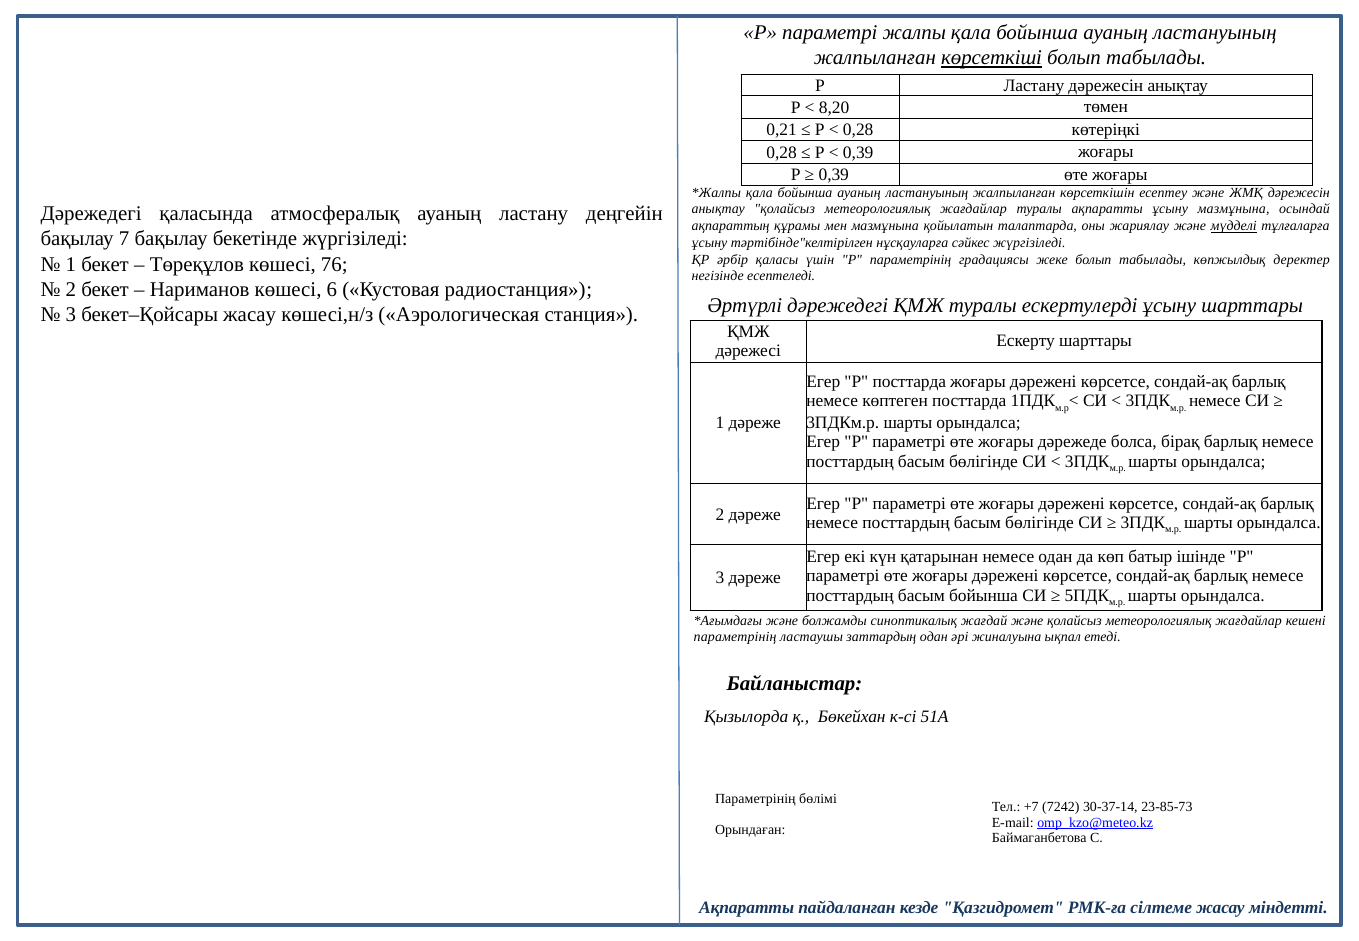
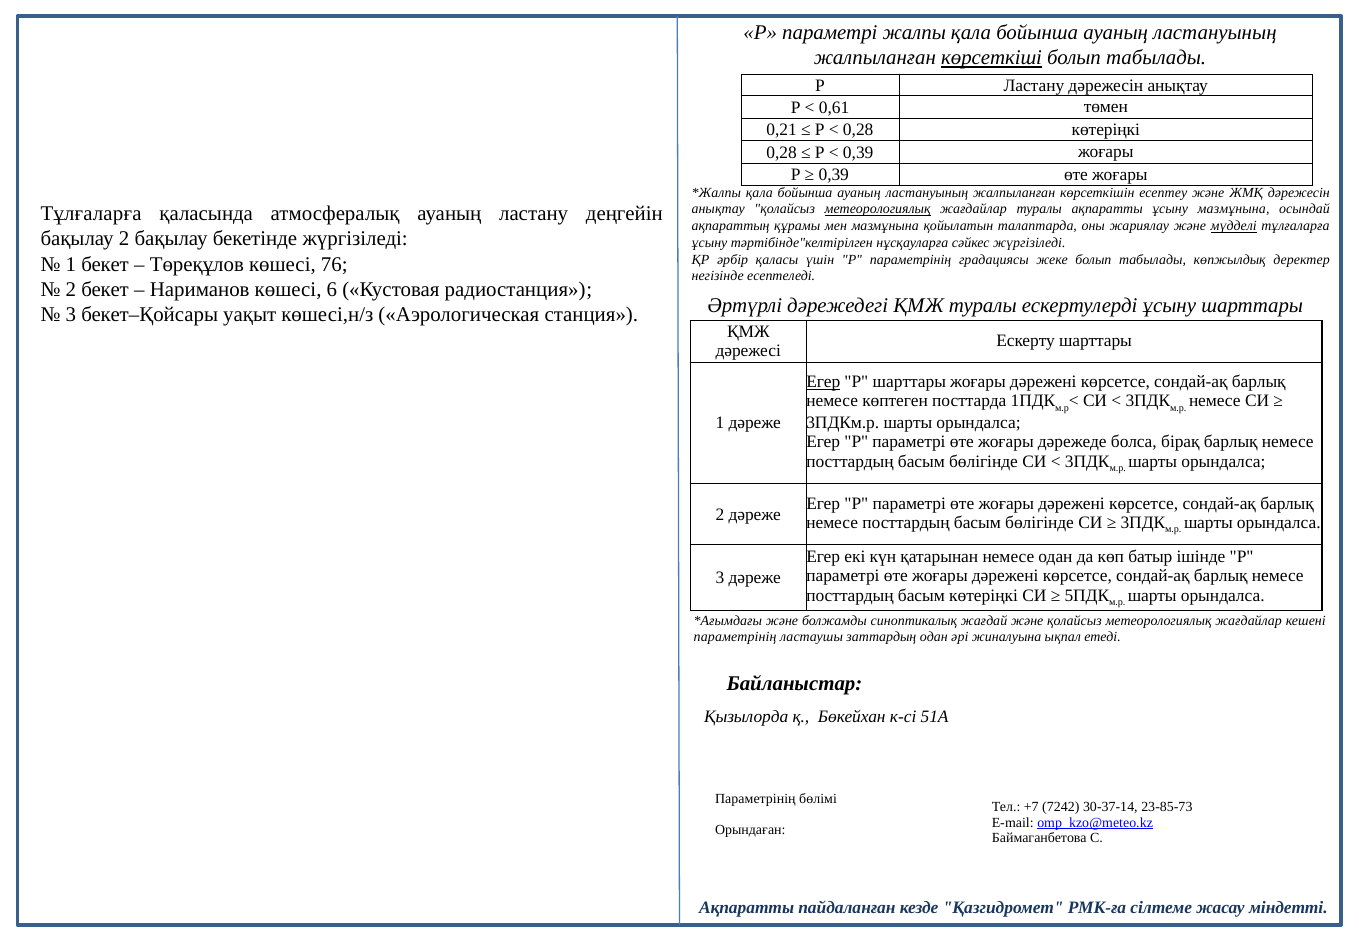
8,20: 8,20 -> 0,61
метеорологиялық at (878, 209) underline: none -> present
Дәрежедегі at (91, 214): Дәрежедегі -> Тұлғаларға
бақылау 7: 7 -> 2
бекет–Қойсары жасау: жасау -> уақыт
Егер at (823, 382) underline: none -> present
Р посттарда: посттарда -> шарттары
басым бойынша: бойынша -> көтеріңкі
